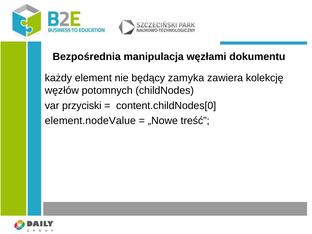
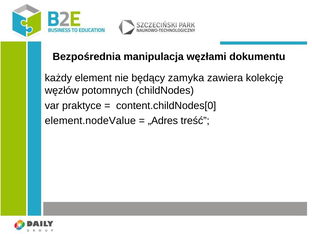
przyciski: przyciski -> praktyce
„Nowe: „Nowe -> „Adres
